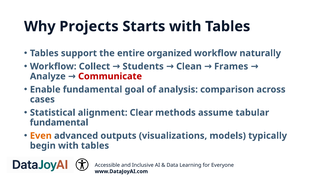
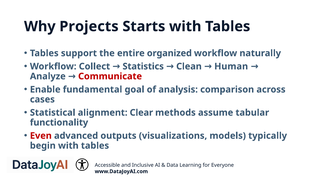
Students: Students -> Statistics
Frames: Frames -> Human
fundamental at (59, 123): fundamental -> functionality
Even colour: orange -> red
